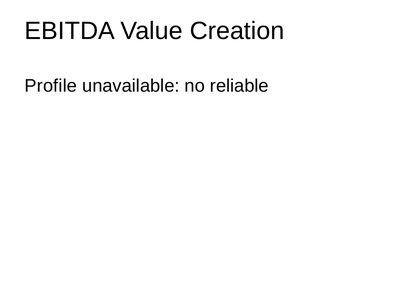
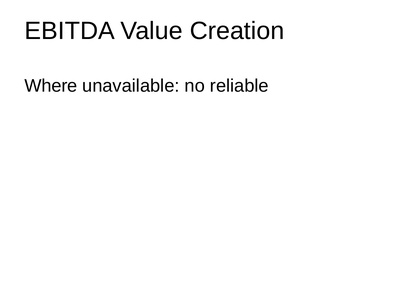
Profile: Profile -> Where
